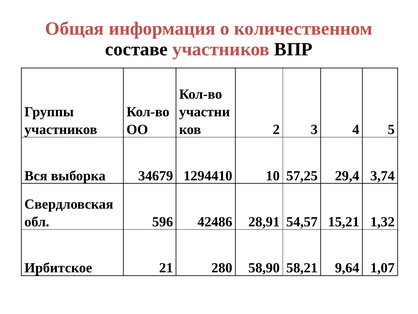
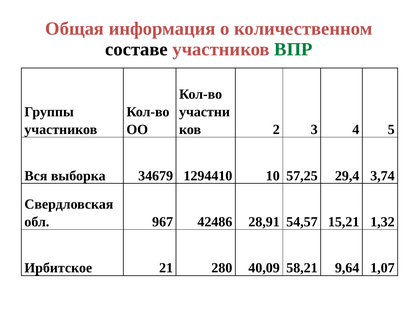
ВПР colour: black -> green
596: 596 -> 967
58,90: 58,90 -> 40,09
